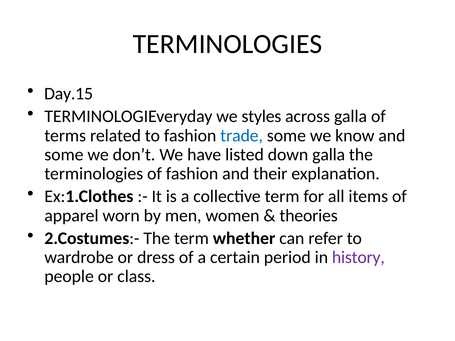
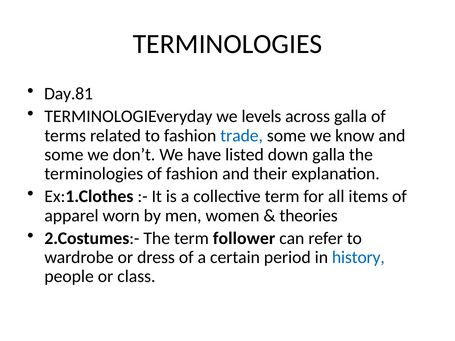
Day.15: Day.15 -> Day.81
styles: styles -> levels
whether: whether -> follower
history colour: purple -> blue
